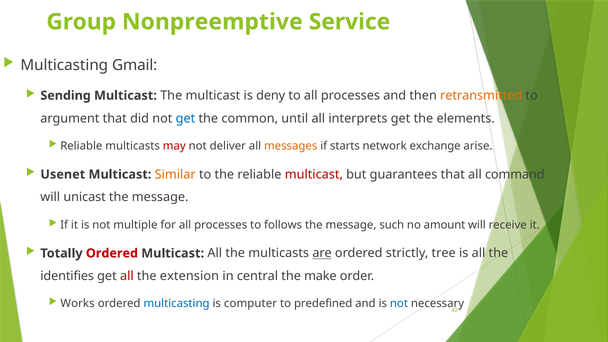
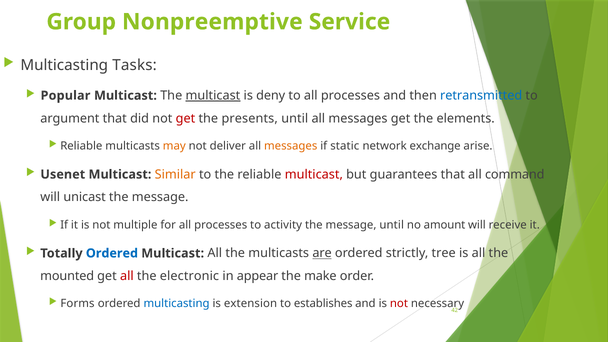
Gmail: Gmail -> Tasks
Sending: Sending -> Popular
multicast at (213, 96) underline: none -> present
retransmitted colour: orange -> blue
get at (185, 118) colour: blue -> red
common: common -> presents
until all interprets: interprets -> messages
may colour: red -> orange
starts: starts -> static
follows: follows -> activity
message such: such -> until
Ordered at (112, 253) colour: red -> blue
identifies: identifies -> mounted
extension: extension -> electronic
central: central -> appear
Works: Works -> Forms
computer: computer -> extension
predefined: predefined -> establishes
not at (399, 304) colour: blue -> red
